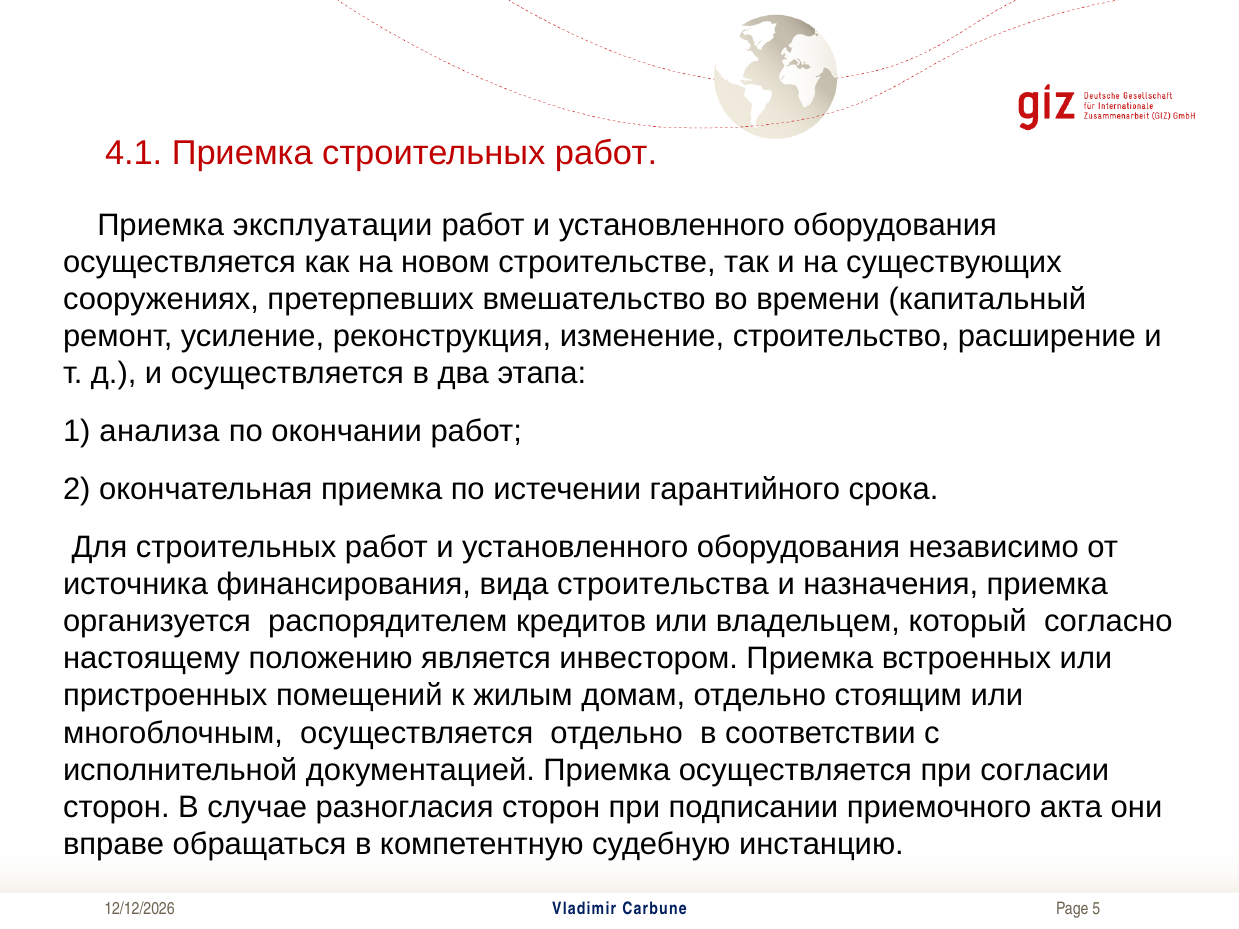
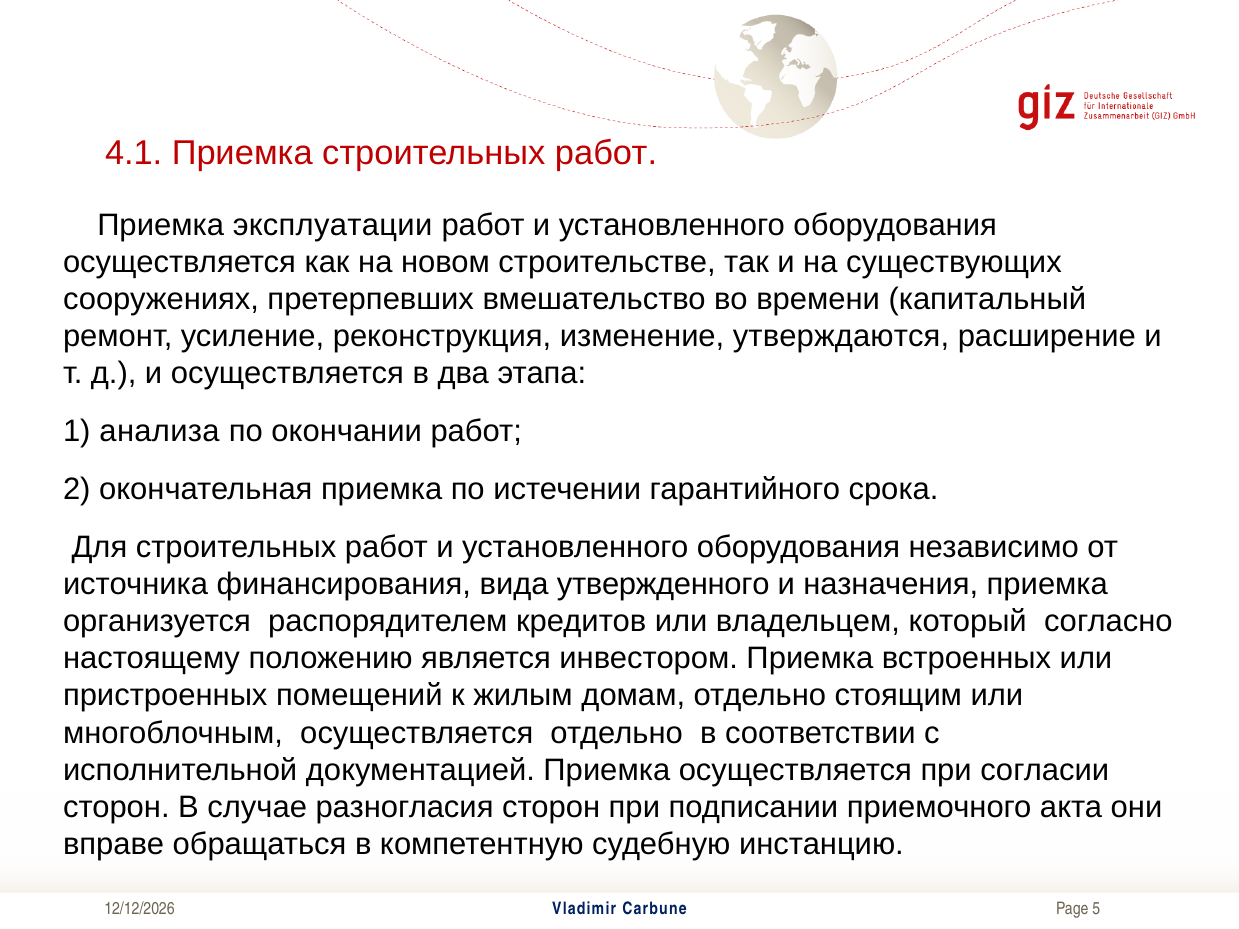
строительство: строительство -> утверждаются
строительства: строительства -> утвержденного
